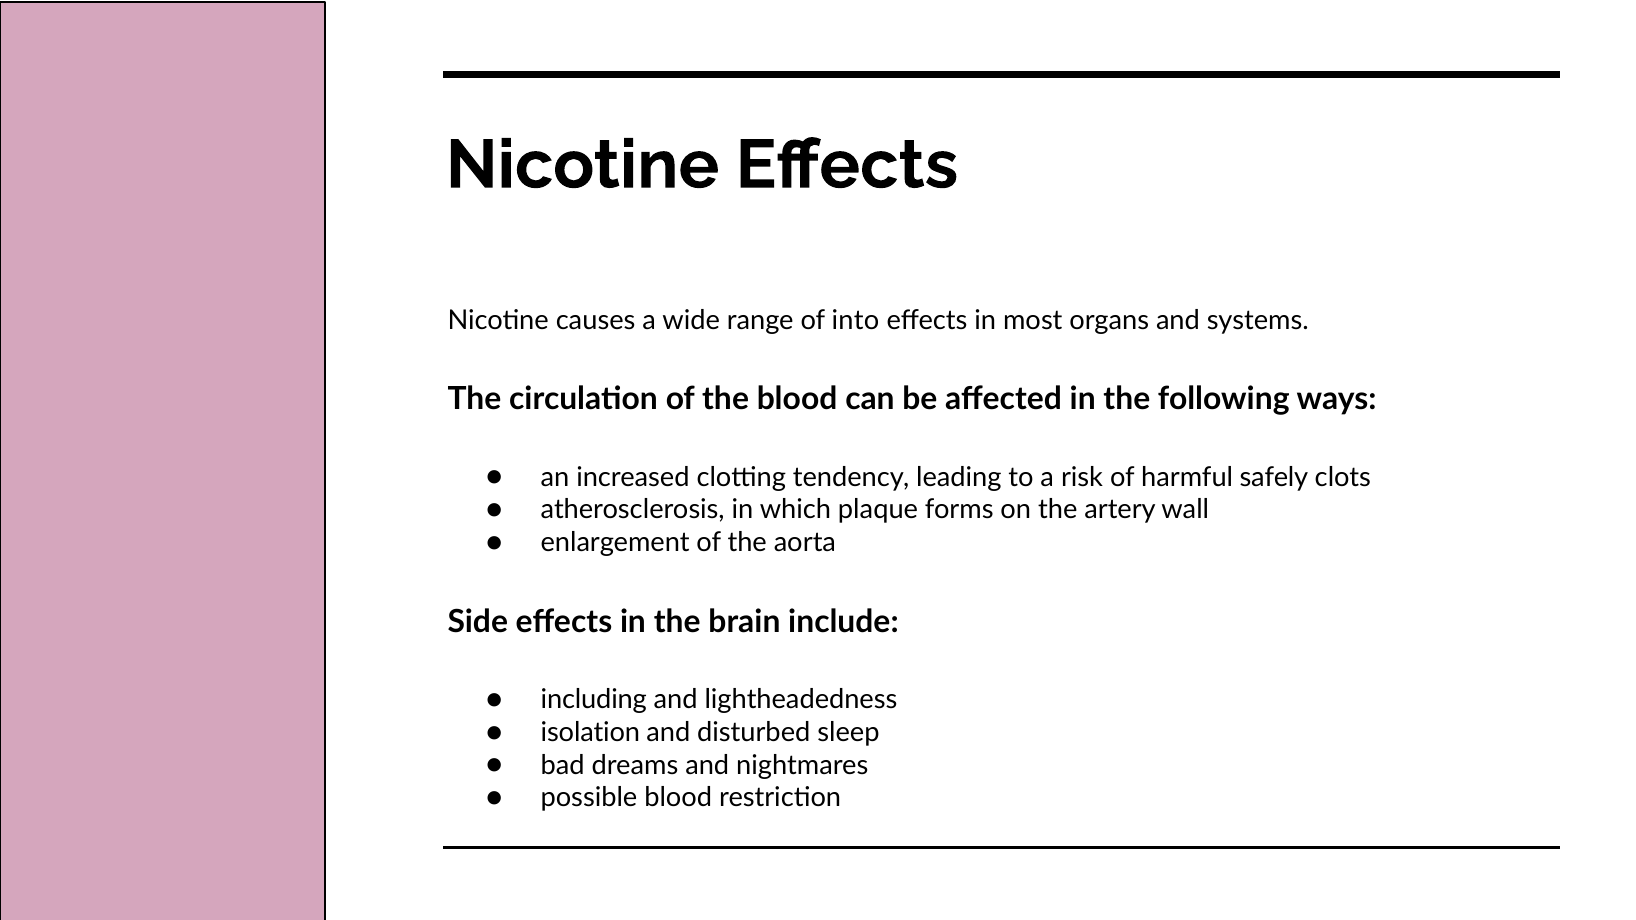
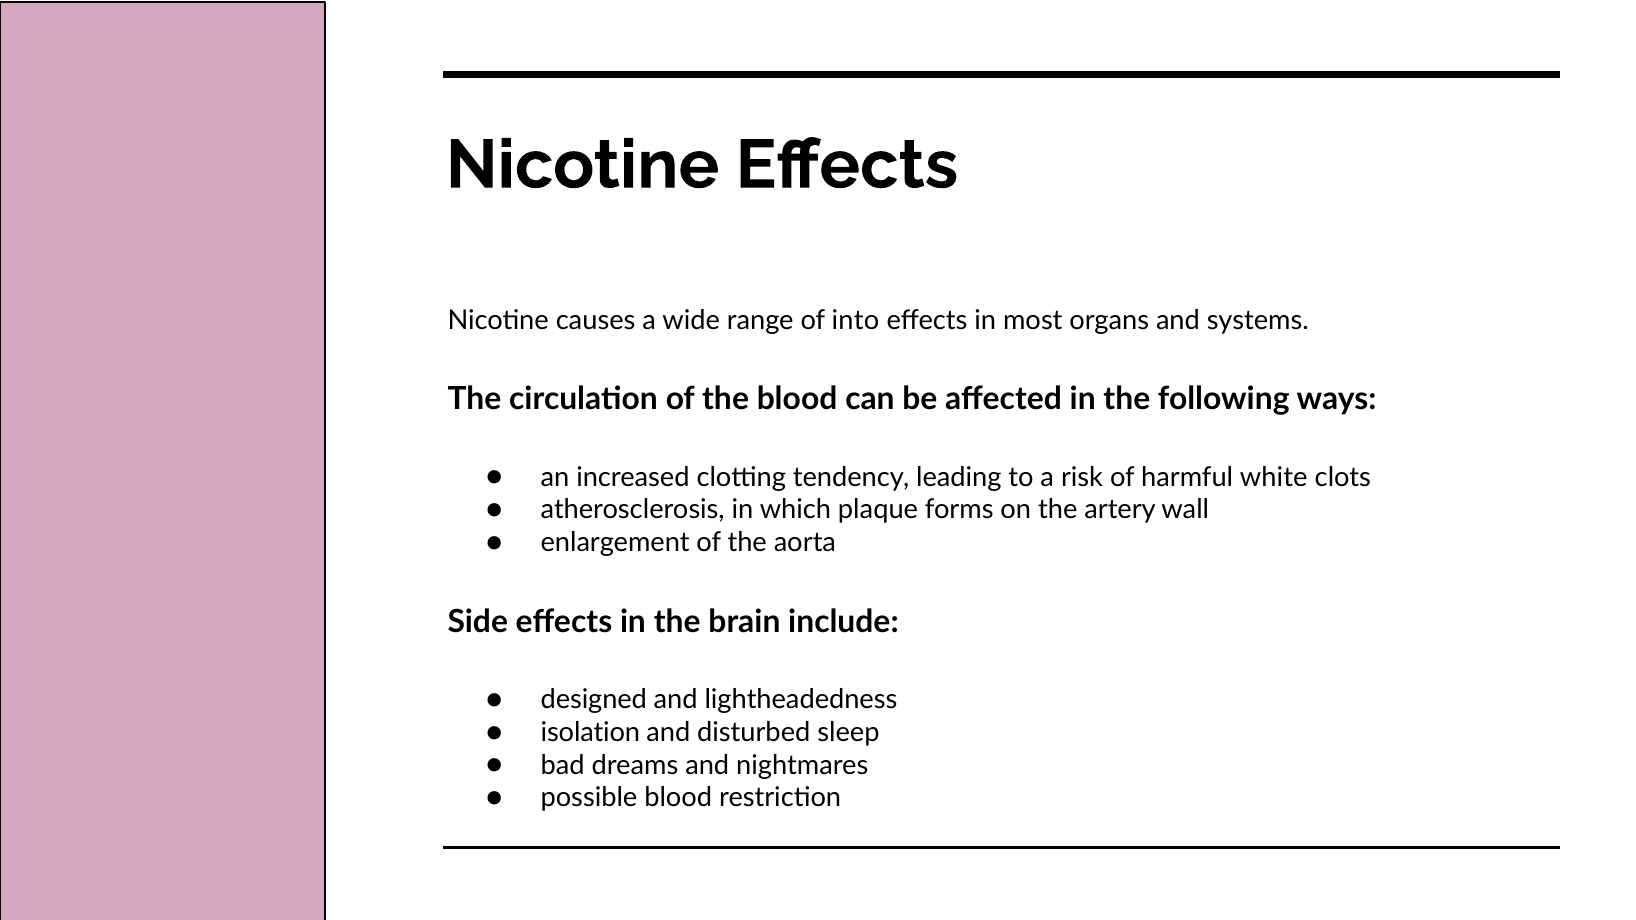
safely: safely -> white
including: including -> designed
